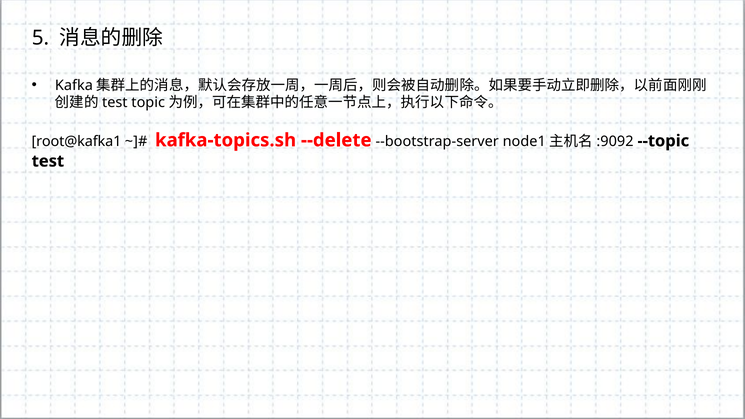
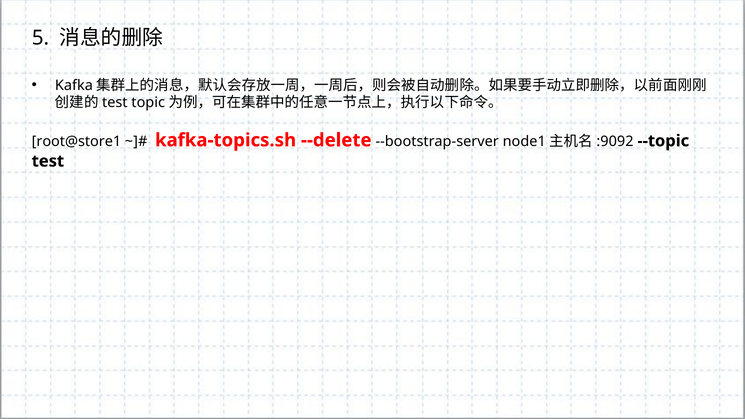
root@kafka1: root@kafka1 -> root@store1
